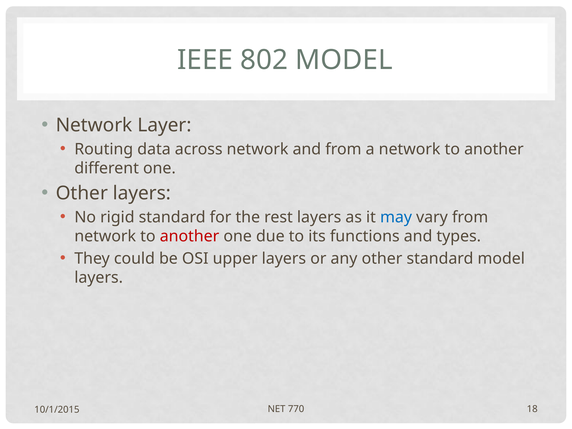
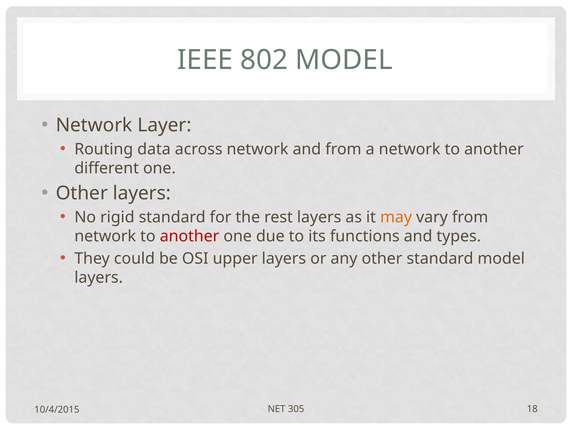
may colour: blue -> orange
770: 770 -> 305
10/1/2015: 10/1/2015 -> 10/4/2015
